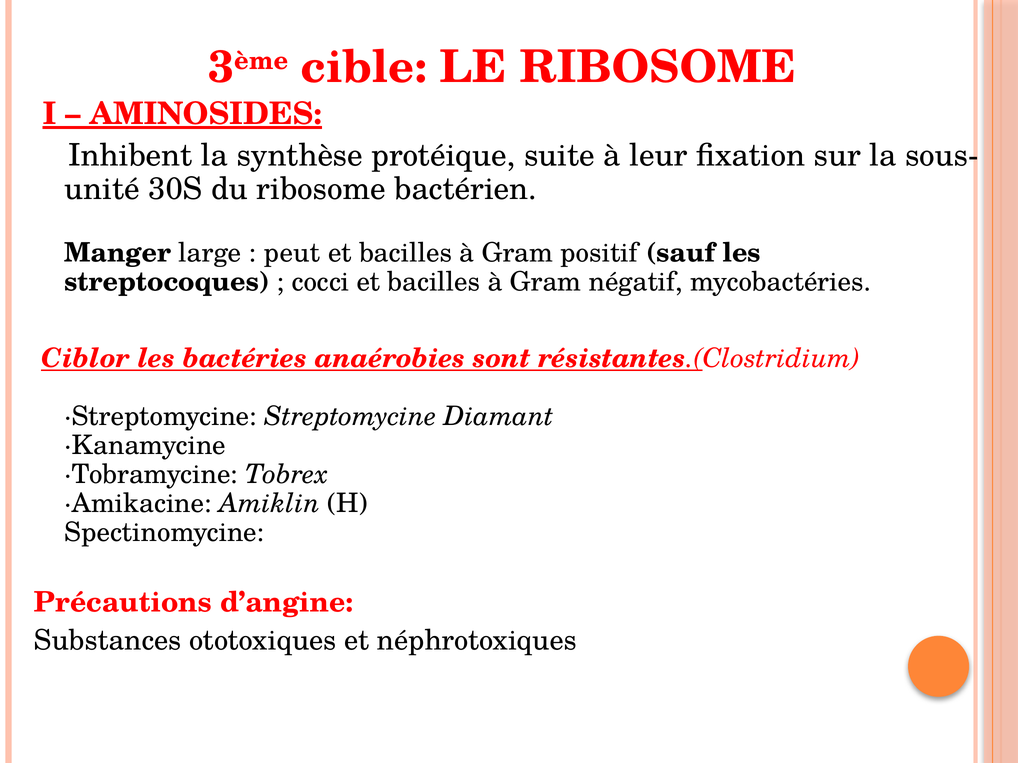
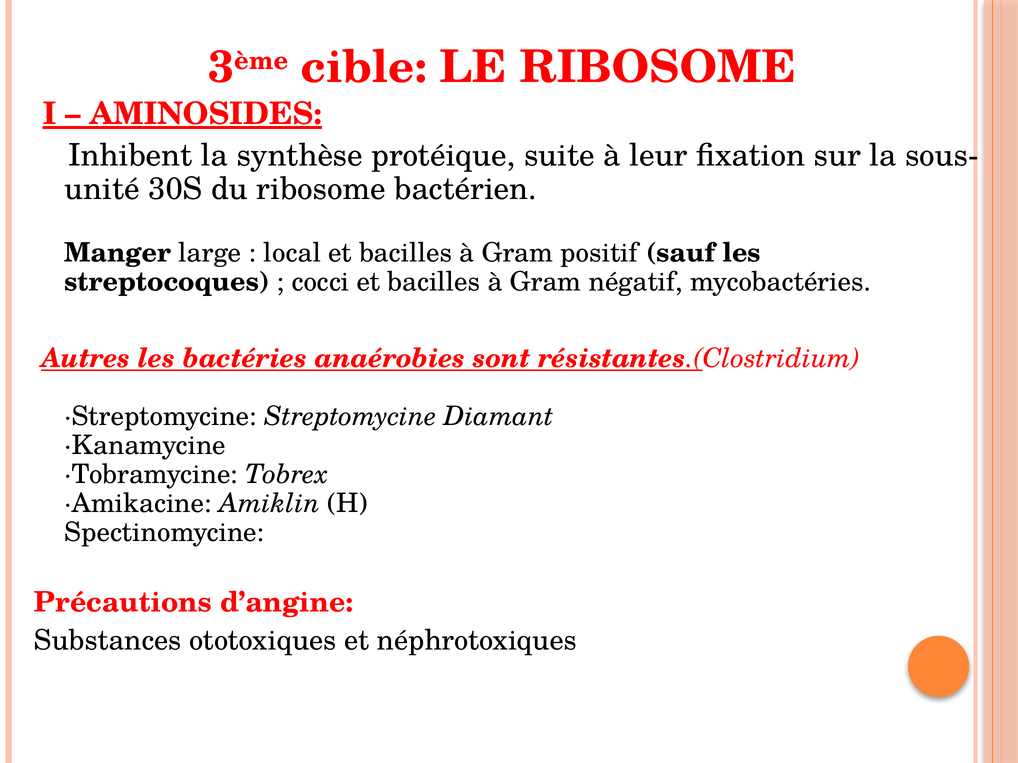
peut: peut -> local
Ciblor: Ciblor -> Autres
